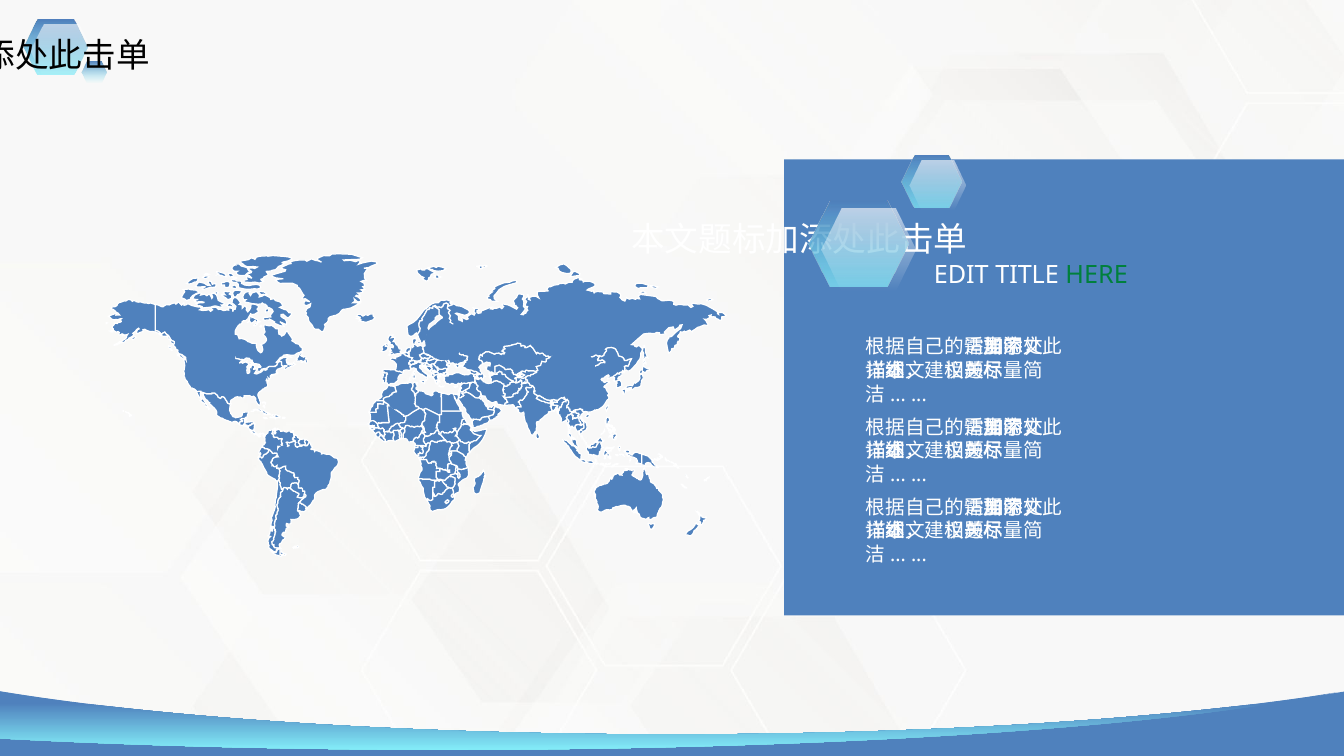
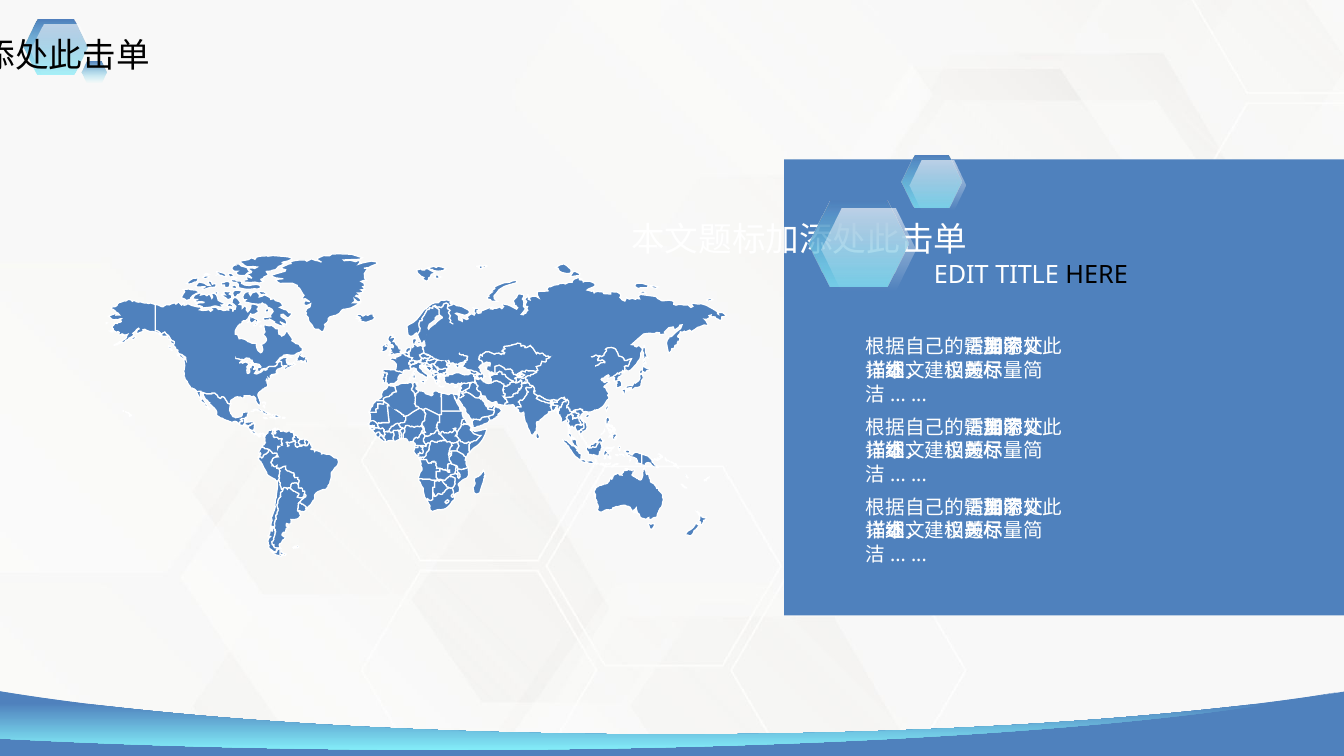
HERE colour: green -> black
